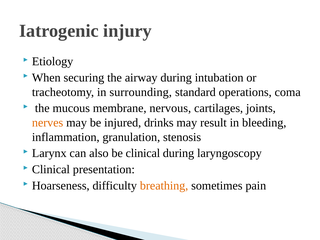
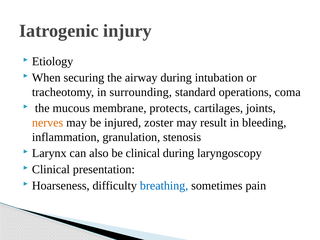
nervous: nervous -> protects
drinks: drinks -> zoster
breathing colour: orange -> blue
